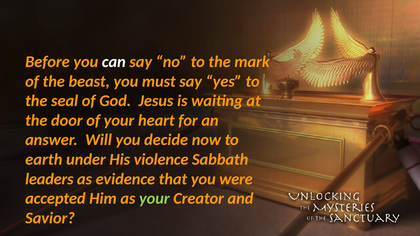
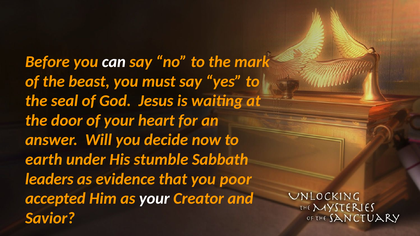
violence: violence -> stumble
were: were -> poor
your at (154, 199) colour: light green -> white
